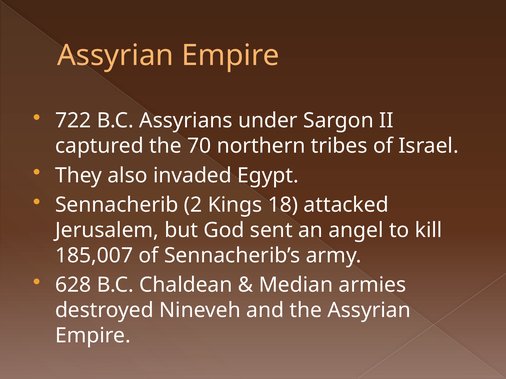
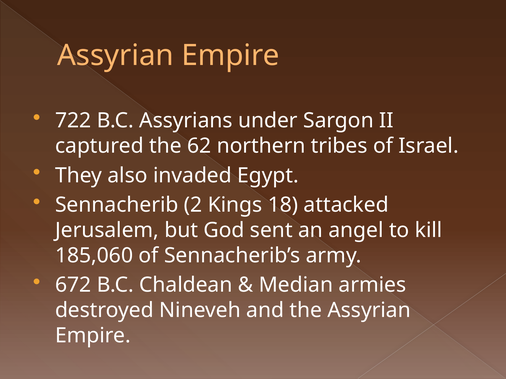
70: 70 -> 62
185,007: 185,007 -> 185,060
628: 628 -> 672
